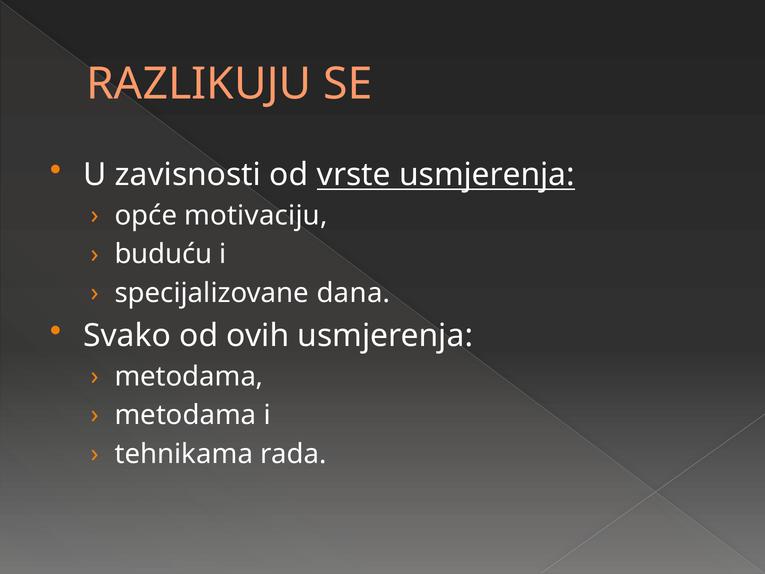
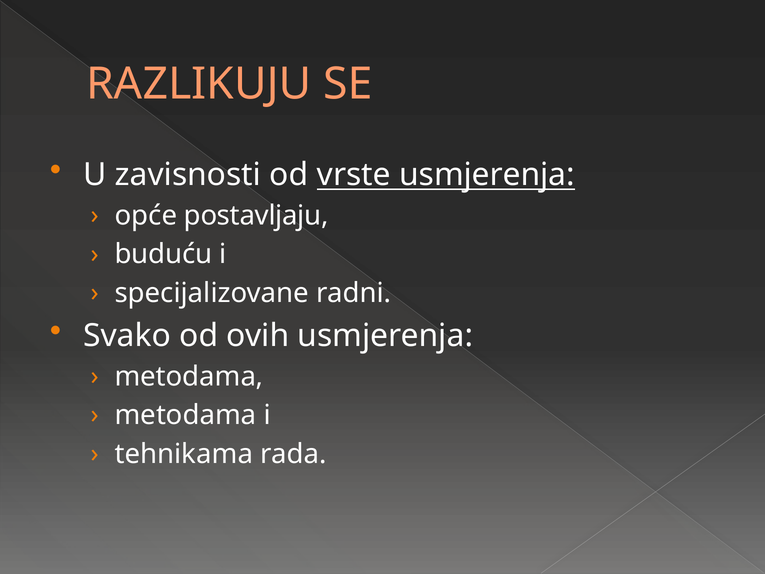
motivaciju: motivaciju -> postavljaju
dana: dana -> radni
